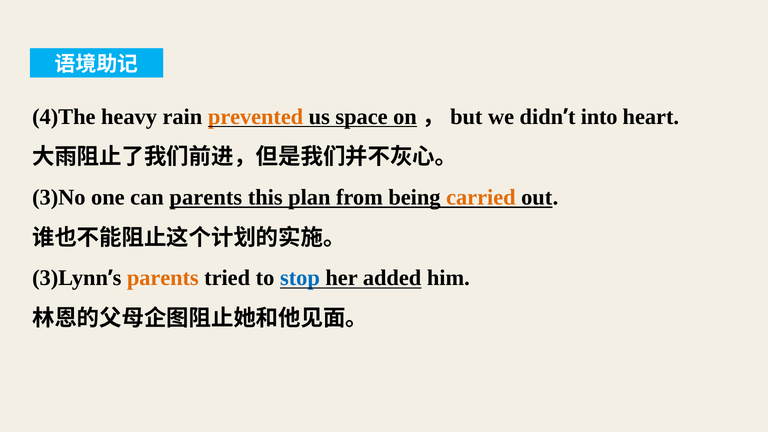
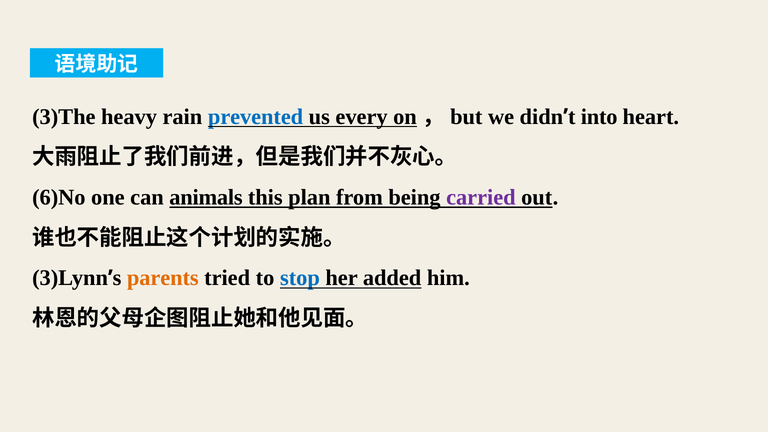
4)The: 4)The -> 3)The
prevented colour: orange -> blue
space: space -> every
3)No: 3)No -> 6)No
can parents: parents -> animals
carried colour: orange -> purple
